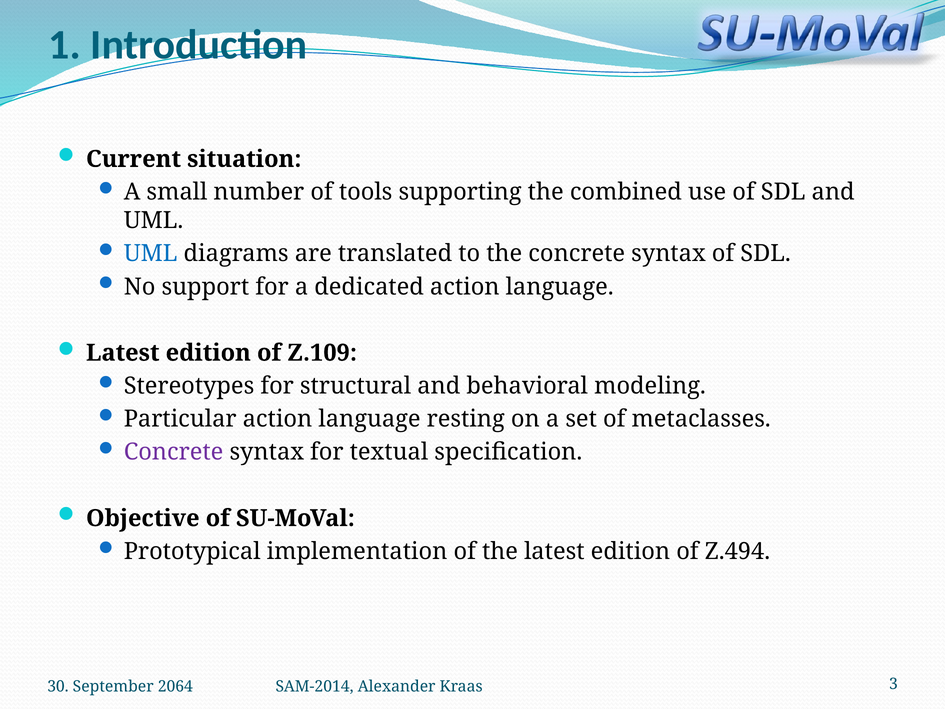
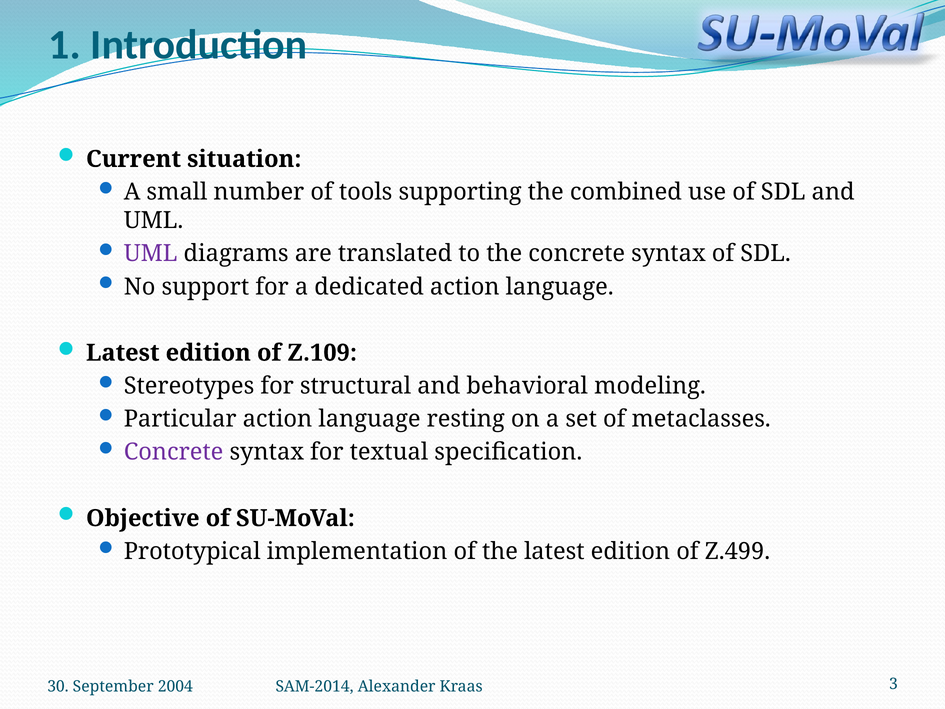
UML at (151, 254) colour: blue -> purple
Z.494: Z.494 -> Z.499
2064: 2064 -> 2004
